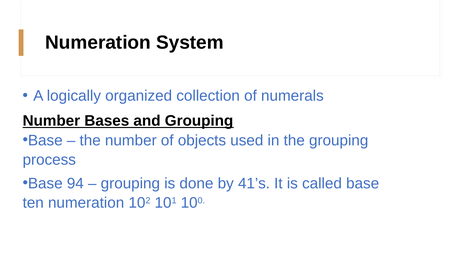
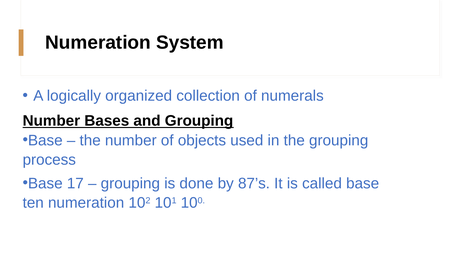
94: 94 -> 17
41’s: 41’s -> 87’s
